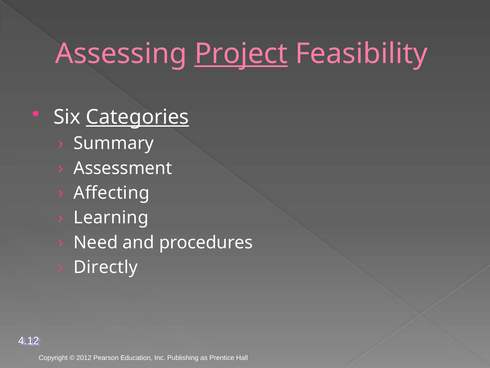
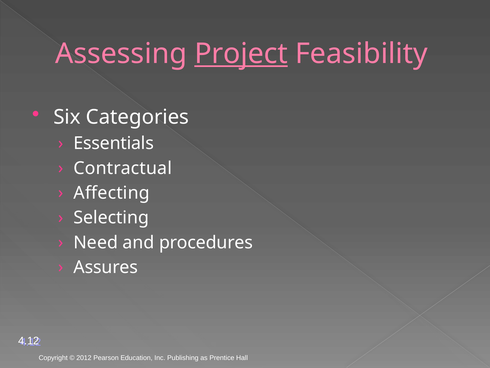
Categories underline: present -> none
Summary: Summary -> Essentials
Assessment: Assessment -> Contractual
Learning: Learning -> Selecting
Directly: Directly -> Assures
